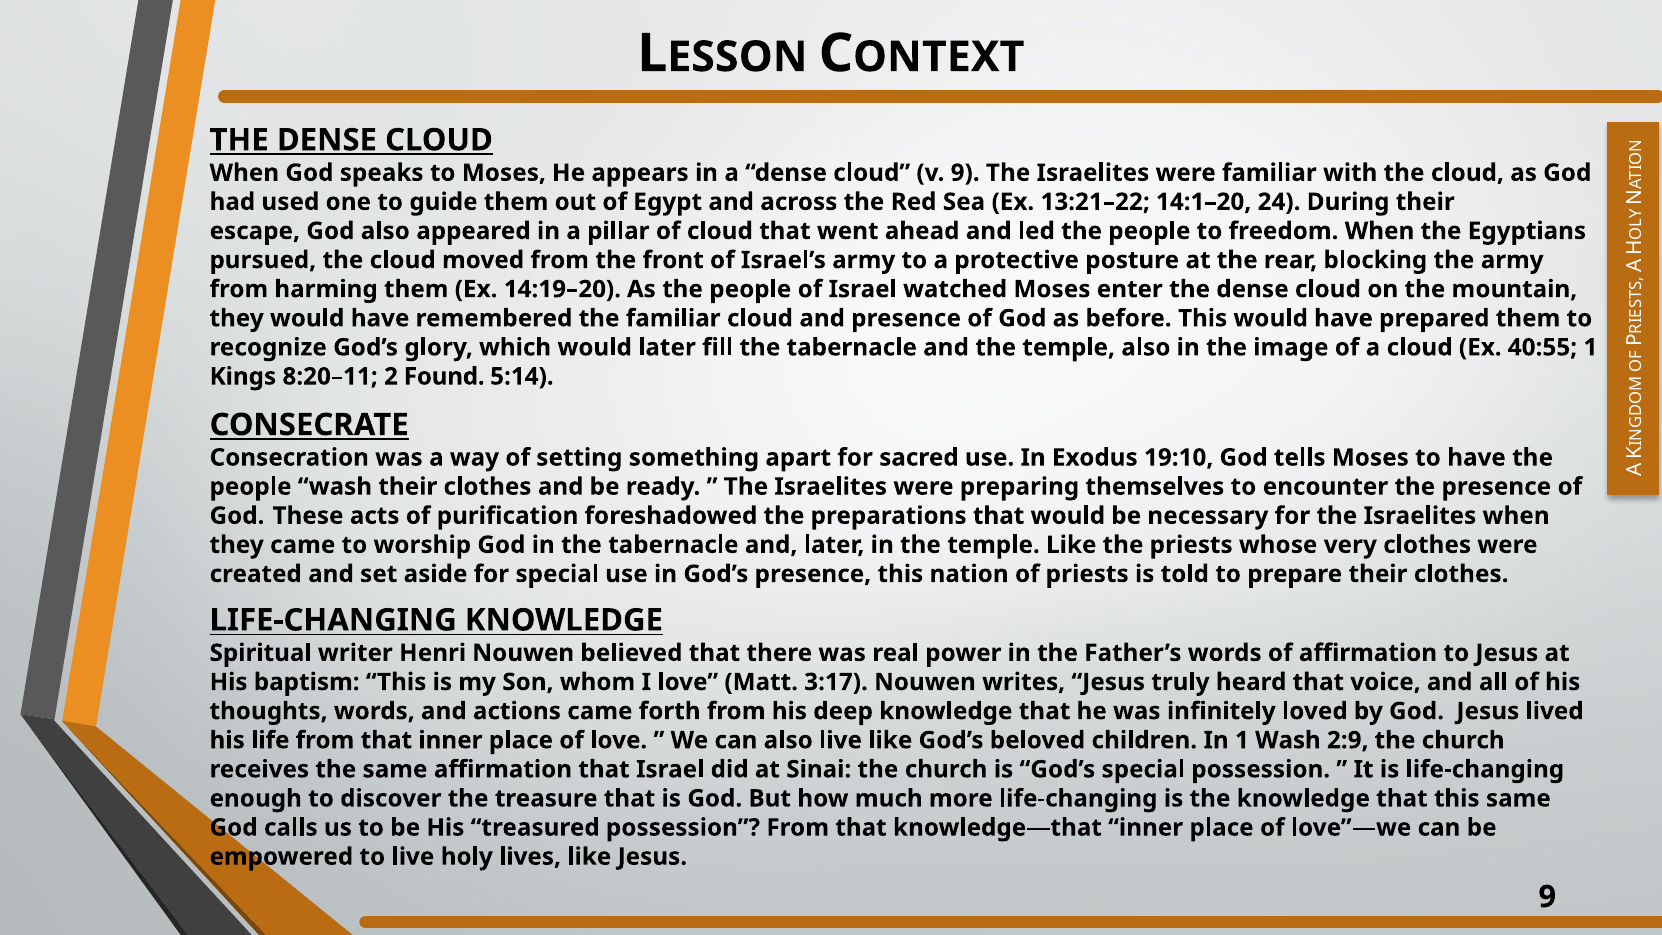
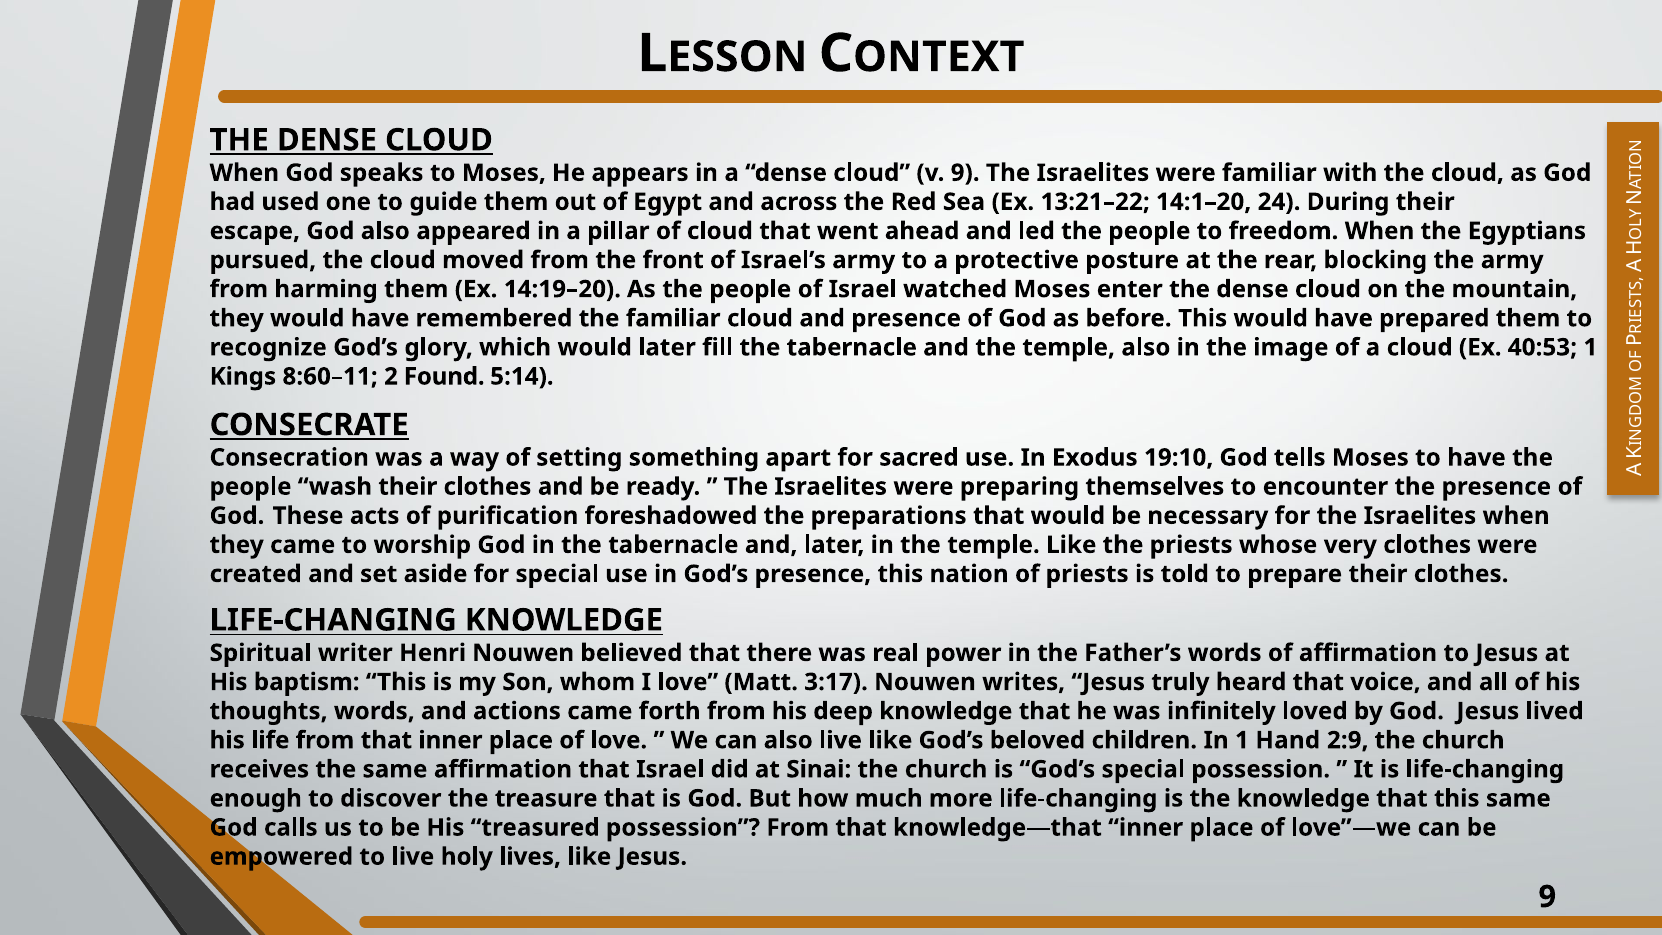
40:55: 40:55 -> 40:53
8:20–11: 8:20–11 -> 8:60–11
1 Wash: Wash -> Hand
